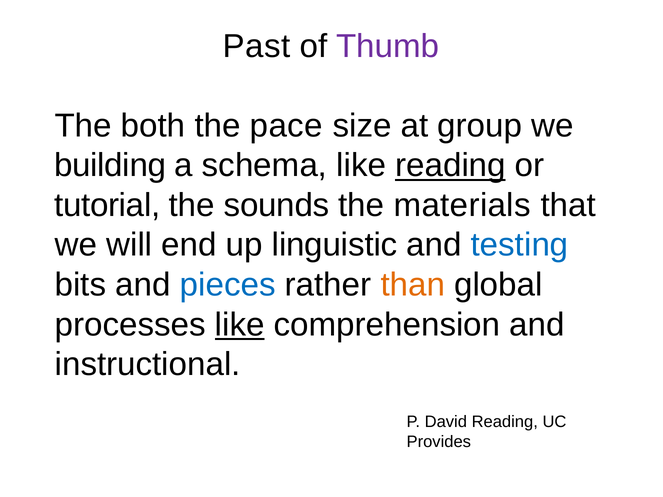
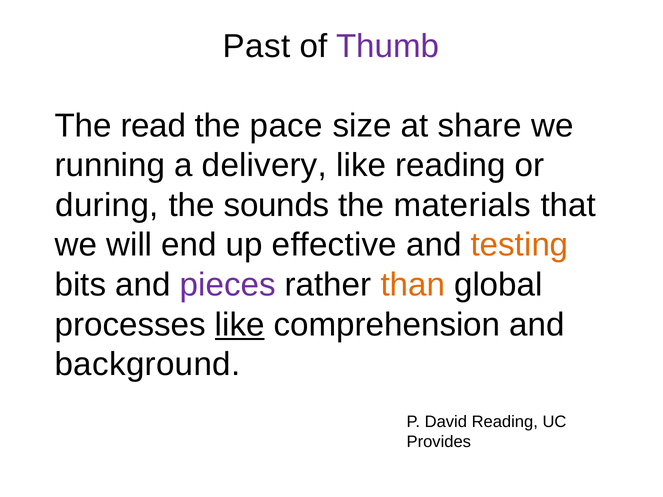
both: both -> read
group: group -> share
building: building -> running
schema: schema -> delivery
reading at (450, 166) underline: present -> none
tutorial: tutorial -> during
linguistic: linguistic -> effective
testing colour: blue -> orange
pieces colour: blue -> purple
instructional: instructional -> background
